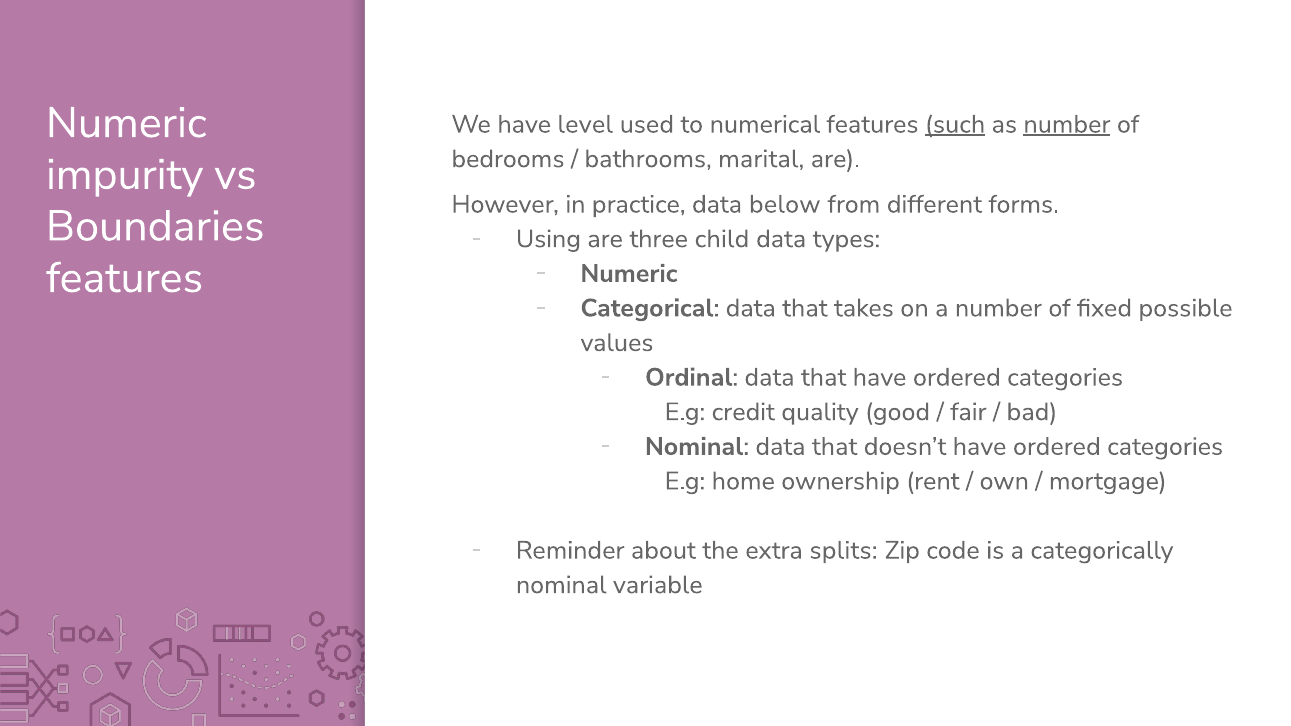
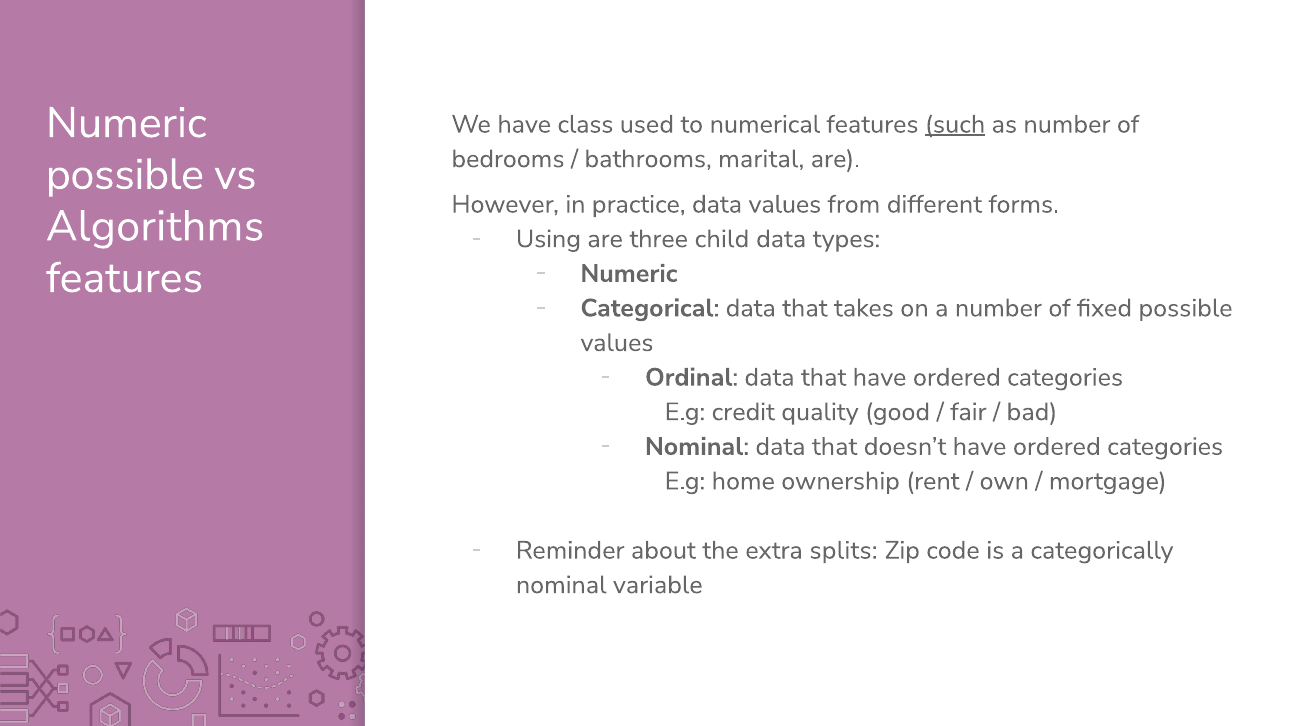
level: level -> class
number at (1067, 124) underline: present -> none
impurity at (125, 175): impurity -> possible
data below: below -> values
Boundaries: Boundaries -> Algorithms
